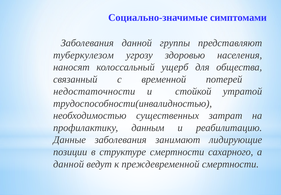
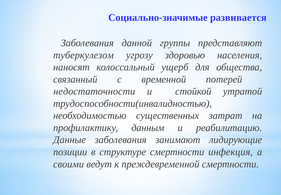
симптомами: симптомами -> развивается
сахарного: сахарного -> инфекция
данной at (69, 164): данной -> своими
